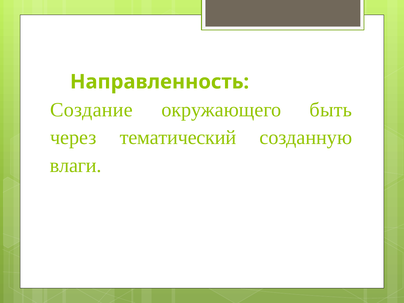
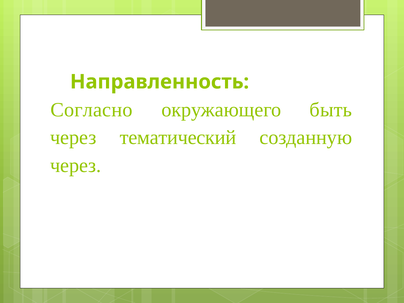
Создание: Создание -> Согласно
влаги at (76, 165): влаги -> через
